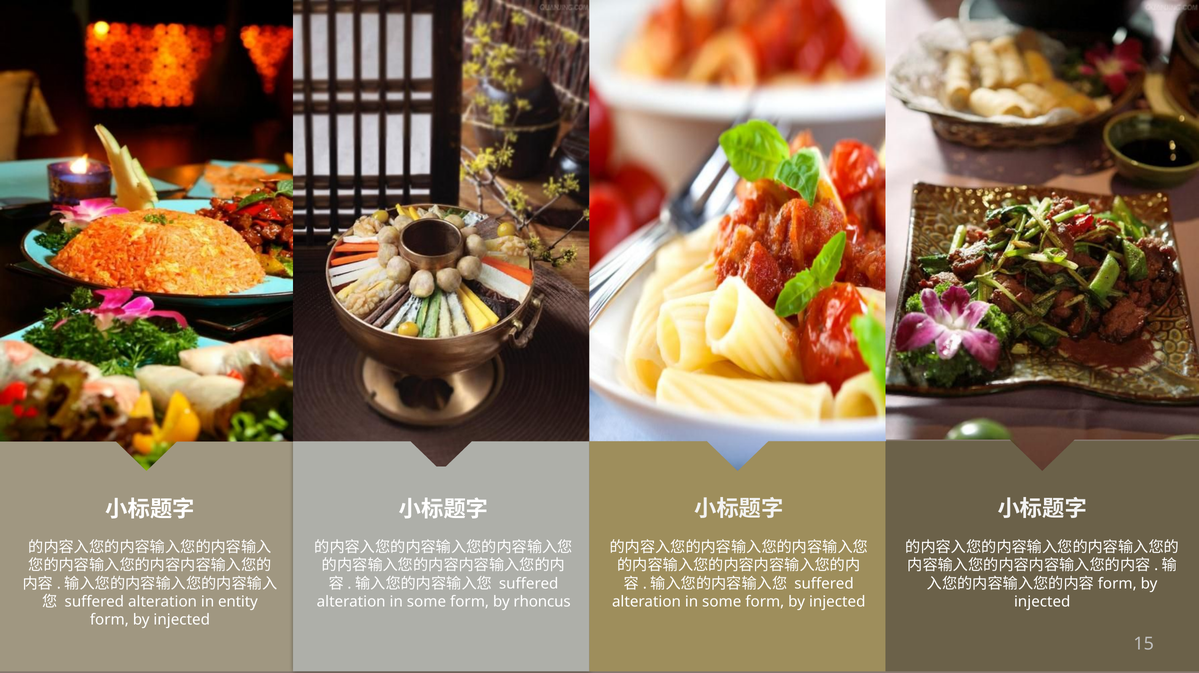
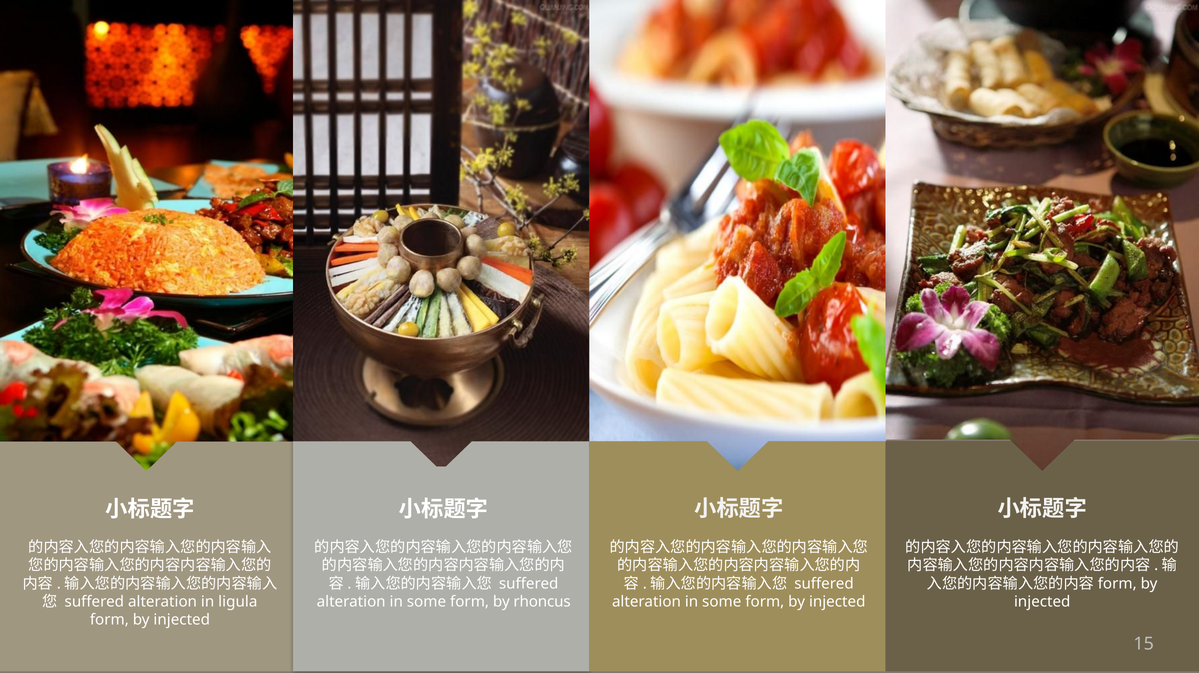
entity: entity -> ligula
